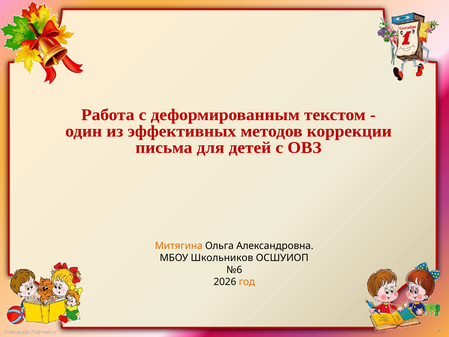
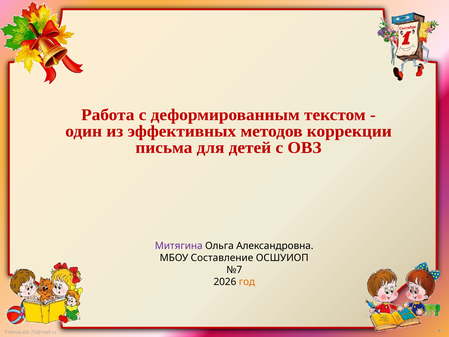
Митягина colour: orange -> purple
Школьников: Школьников -> Составление
№6: №6 -> №7
